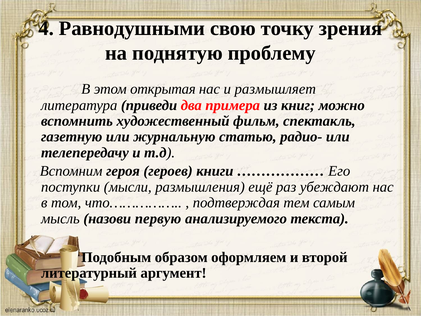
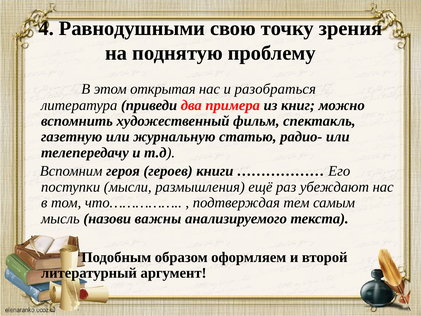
размышляет: размышляет -> разобраться
первую: первую -> важны
